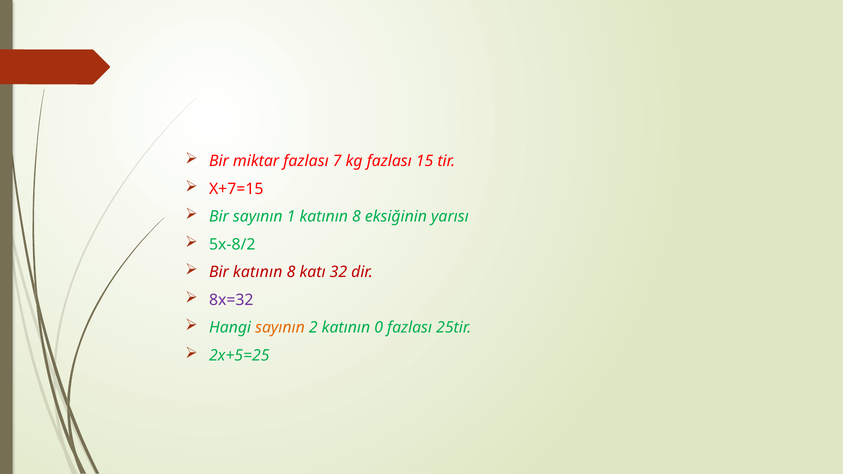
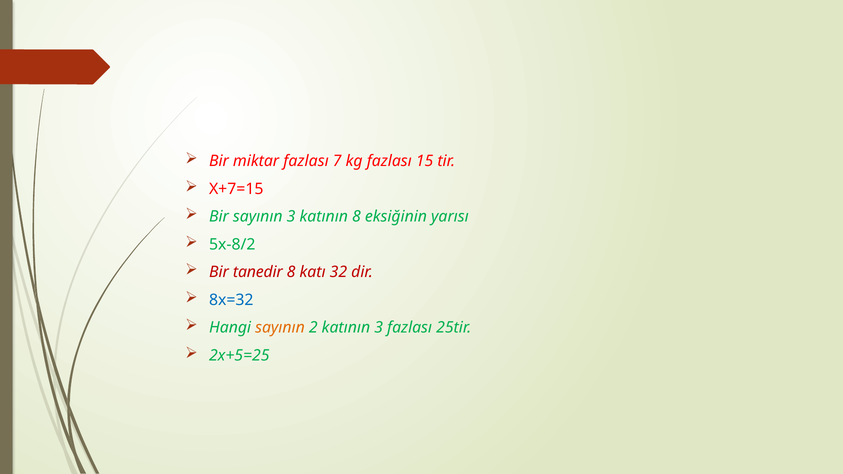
sayının 1: 1 -> 3
Bir katının: katının -> tanedir
8x=32 colour: purple -> blue
katının 0: 0 -> 3
